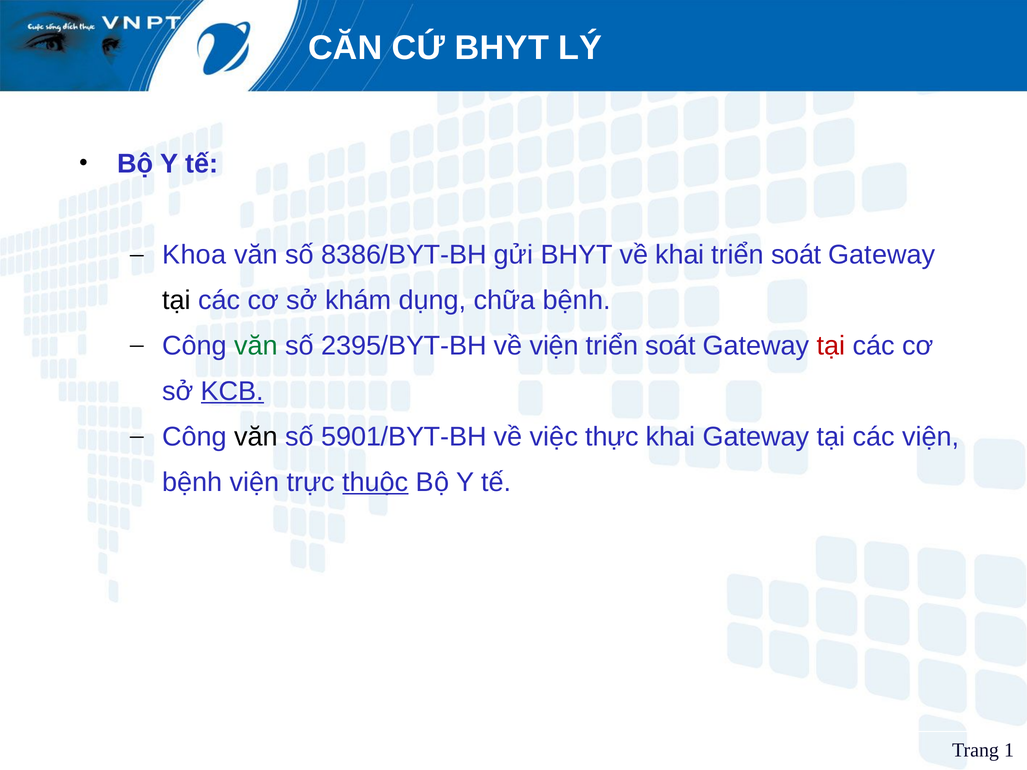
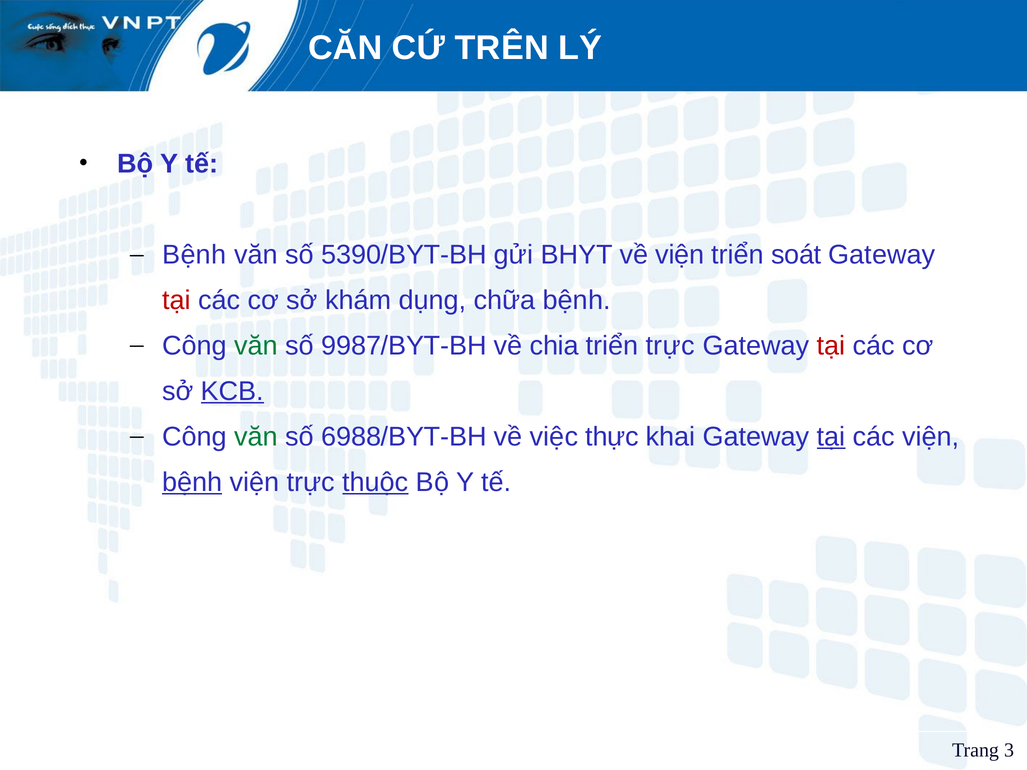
CỨ BHYT: BHYT -> TRÊN
Khoa at (194, 255): Khoa -> Bệnh
8386/BYT-BH: 8386/BYT-BH -> 5390/BYT-BH
về khai: khai -> viện
tại at (176, 300) colour: black -> red
2395/BYT-BH: 2395/BYT-BH -> 9987/BYT-BH
về viện: viện -> chia
soát at (670, 346): soát -> trực
văn at (256, 437) colour: black -> green
5901/BYT-BH: 5901/BYT-BH -> 6988/BYT-BH
tại at (831, 437) underline: none -> present
bệnh at (192, 482) underline: none -> present
1: 1 -> 3
